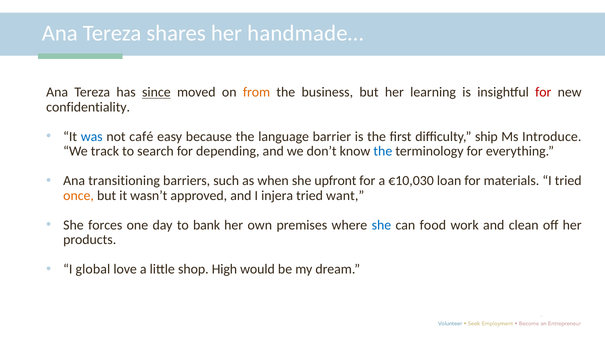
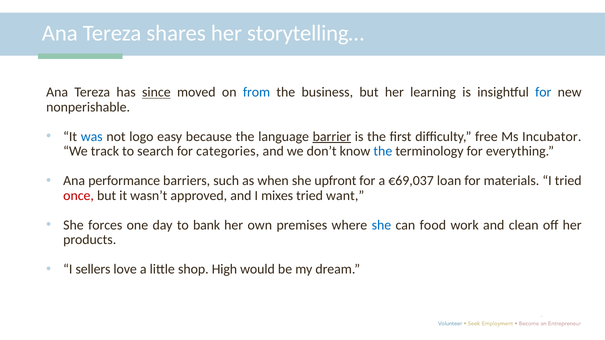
handmade…: handmade… -> storytelling…
from colour: orange -> blue
for at (543, 92) colour: red -> blue
confidentiality: confidentiality -> nonperishable
café: café -> logo
barrier underline: none -> present
ship: ship -> free
Introduce: Introduce -> Incubator
depending: depending -> categories
transitioning: transitioning -> performance
€10,030: €10,030 -> €69,037
once colour: orange -> red
injera: injera -> mixes
global: global -> sellers
